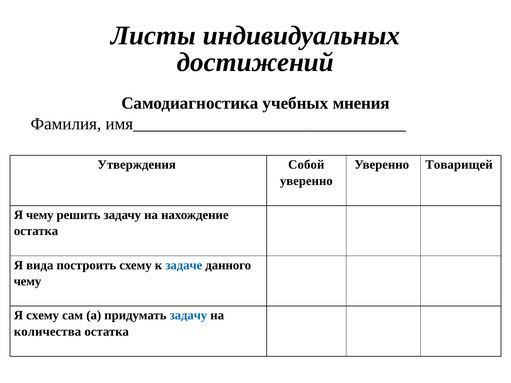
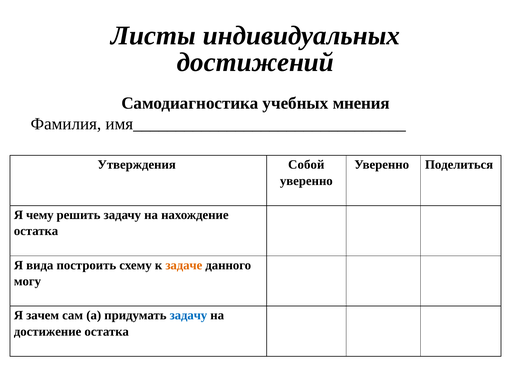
Товарищей: Товарищей -> Поделиться
задаче colour: blue -> orange
чему at (27, 282): чему -> могу
Я схему: схему -> зачем
количества: количества -> достижение
